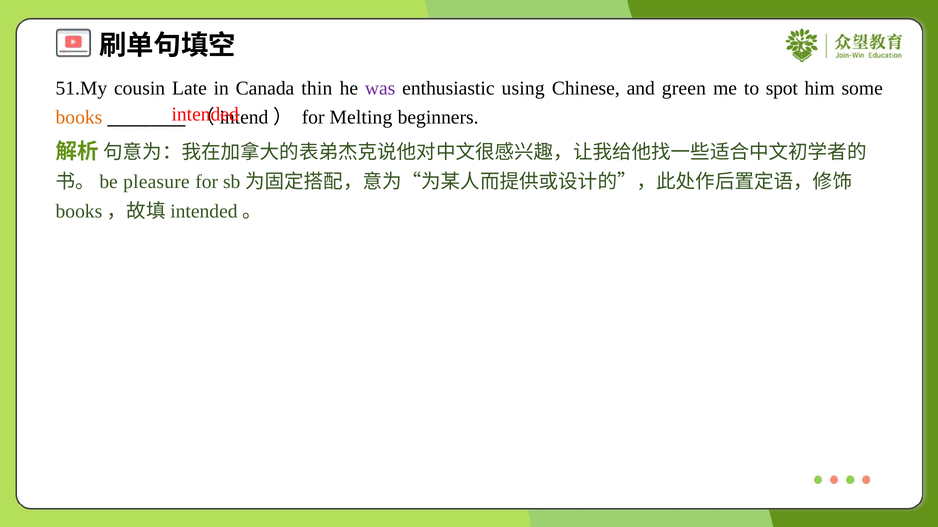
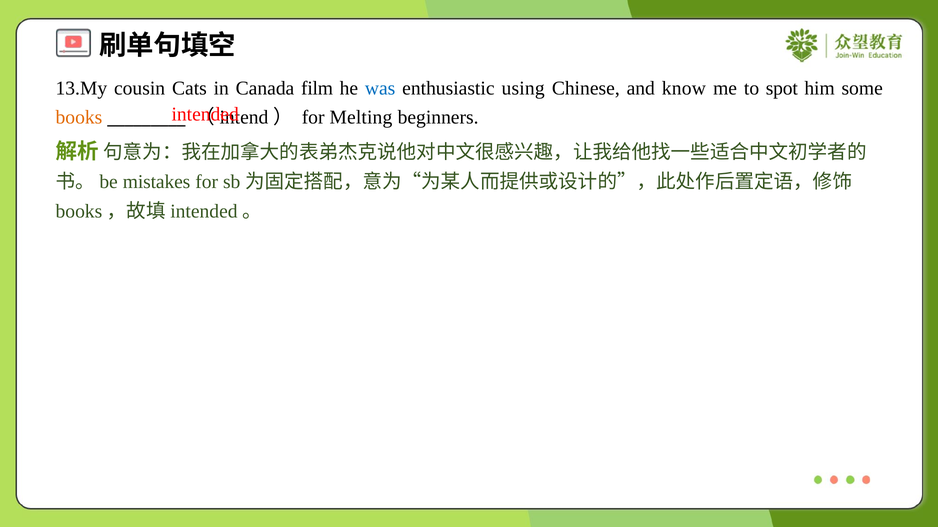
51.My: 51.My -> 13.My
Late: Late -> Cats
thin: thin -> film
was colour: purple -> blue
green: green -> know
pleasure: pleasure -> mistakes
